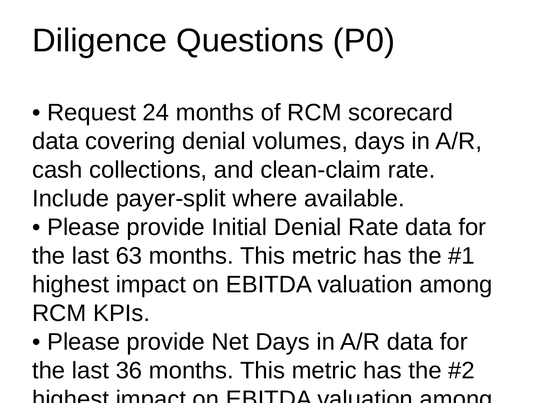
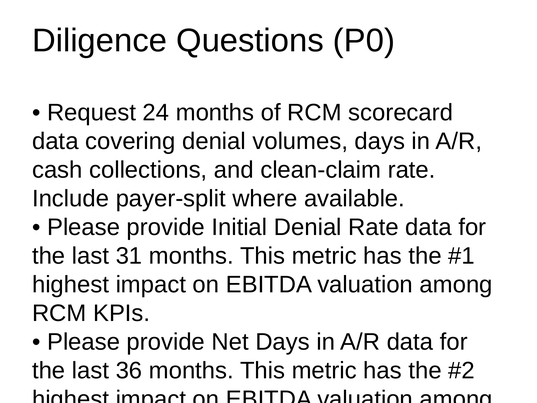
63: 63 -> 31
